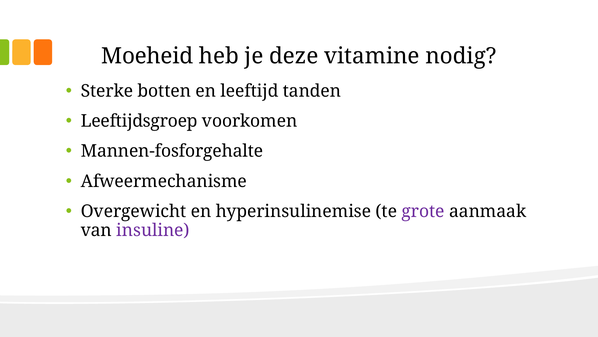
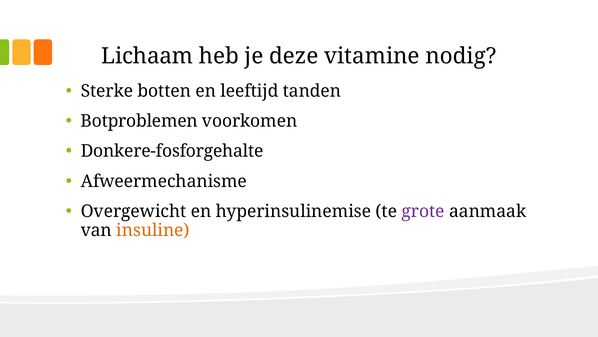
Moeheid: Moeheid -> Lichaam
Leeftijdsgroep: Leeftijdsgroep -> Botproblemen
Mannen-fosforgehalte: Mannen-fosforgehalte -> Donkere-fosforgehalte
insuline colour: purple -> orange
